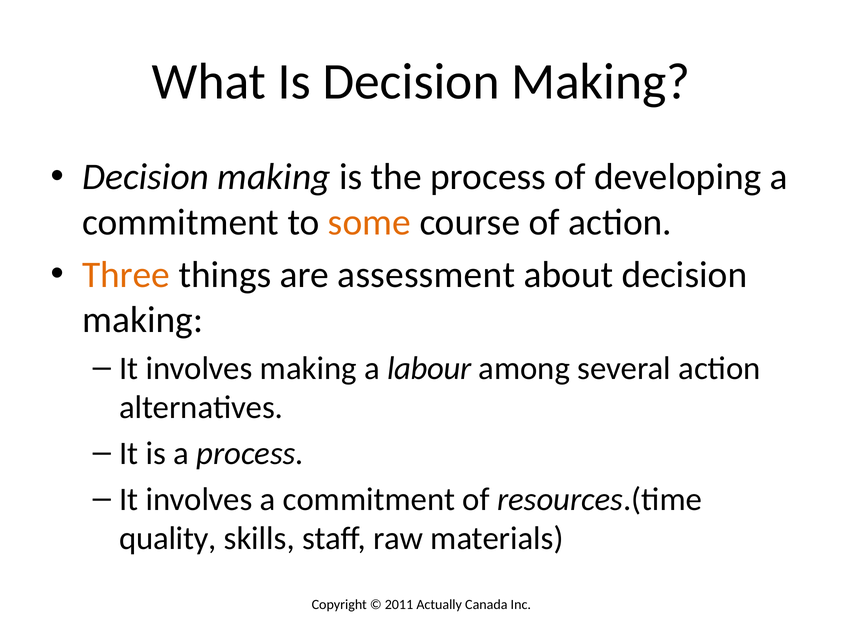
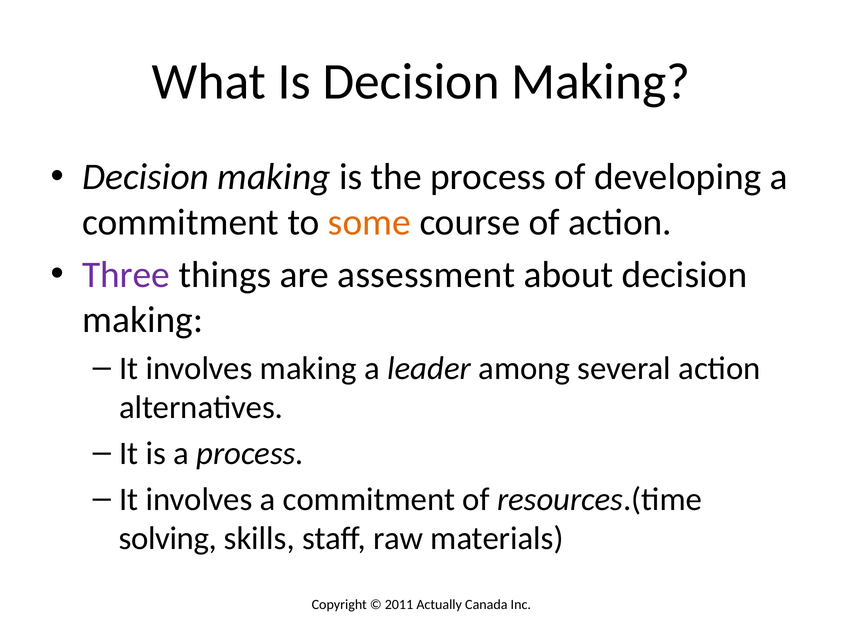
Three colour: orange -> purple
labour: labour -> leader
quality: quality -> solving
